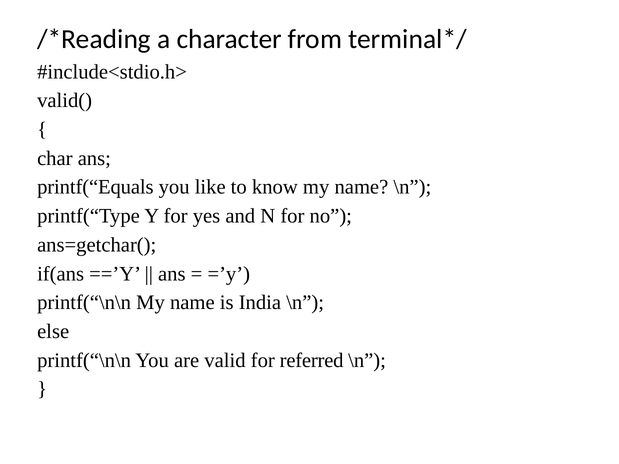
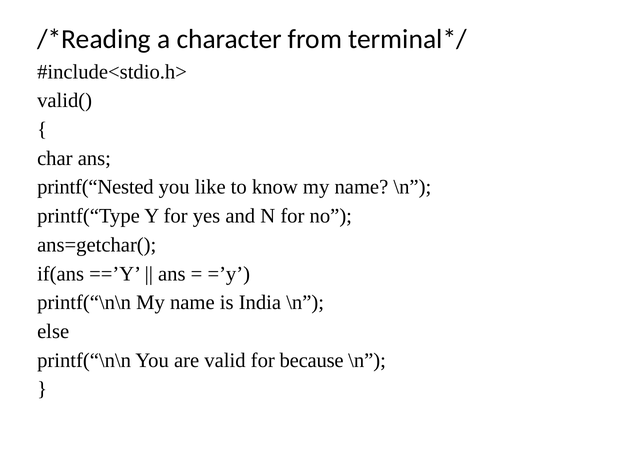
printf(“Equals: printf(“Equals -> printf(“Nested
referred: referred -> because
